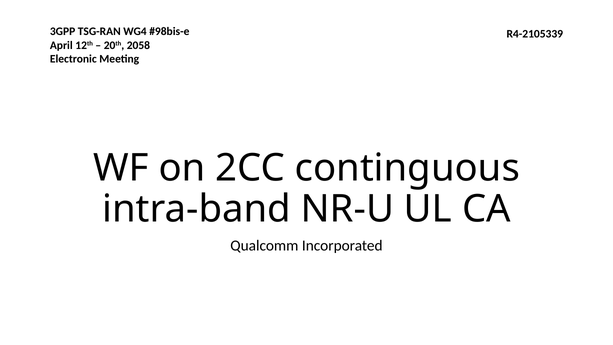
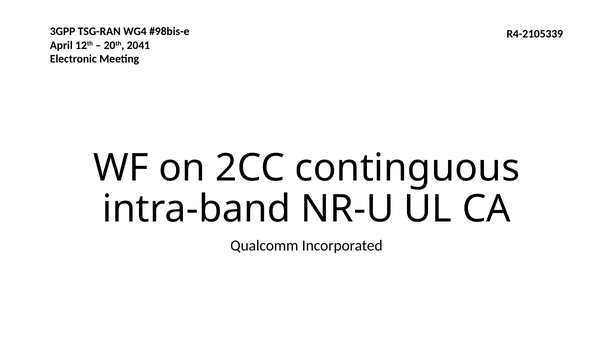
2058: 2058 -> 2041
